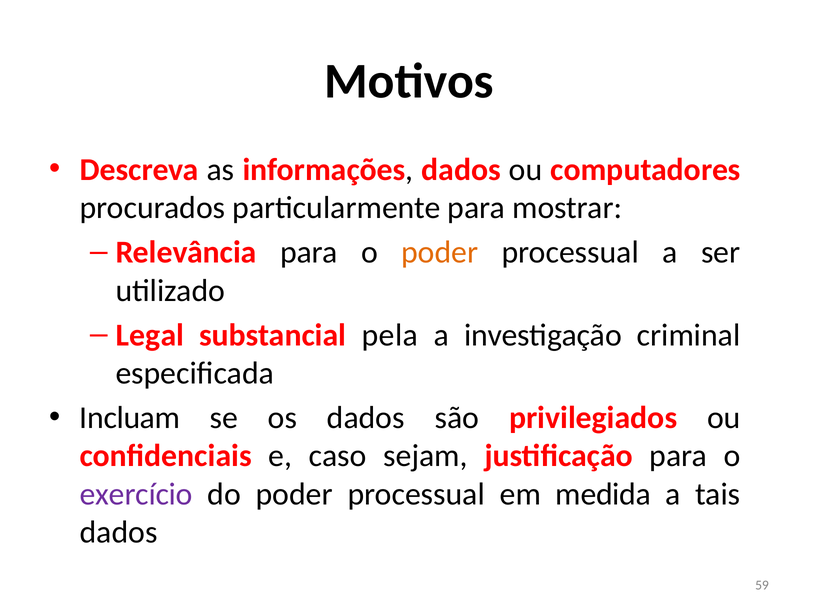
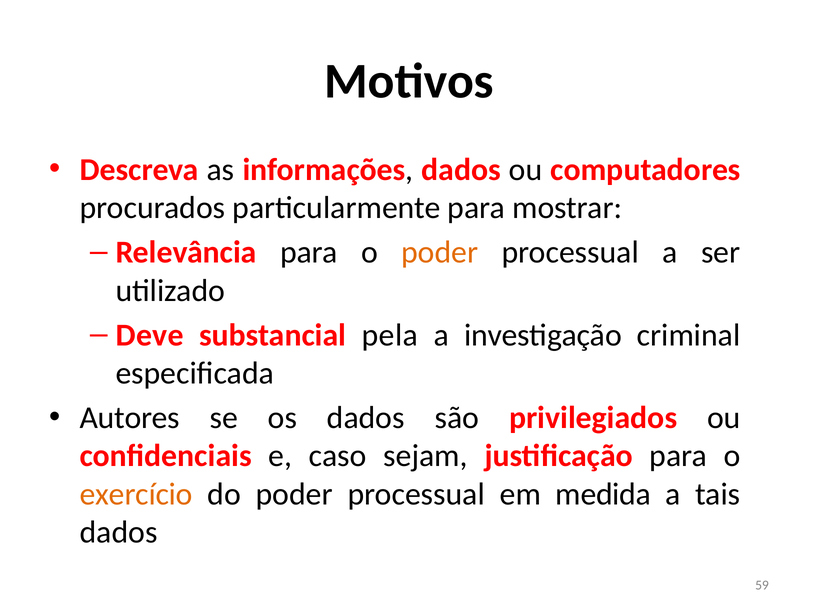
Legal: Legal -> Deve
Incluam: Incluam -> Autores
exercício colour: purple -> orange
